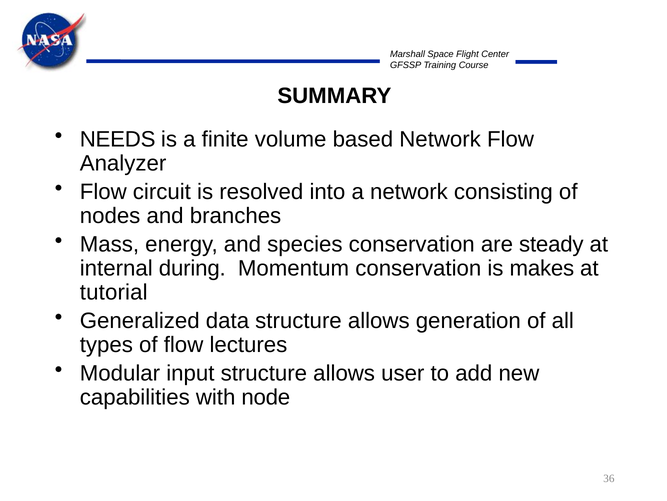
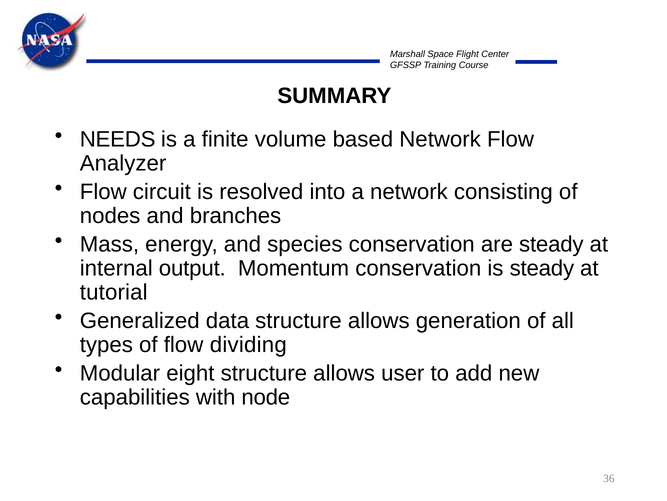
during: during -> output
is makes: makes -> steady
lectures: lectures -> dividing
input: input -> eight
